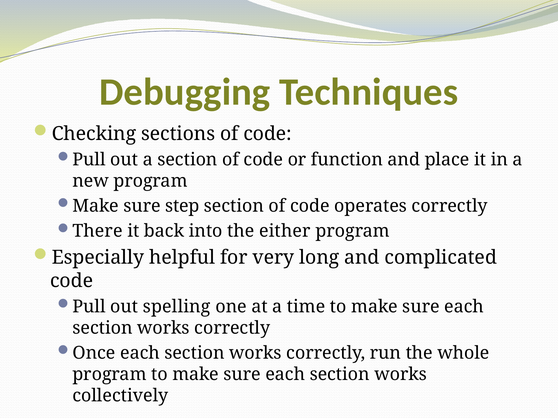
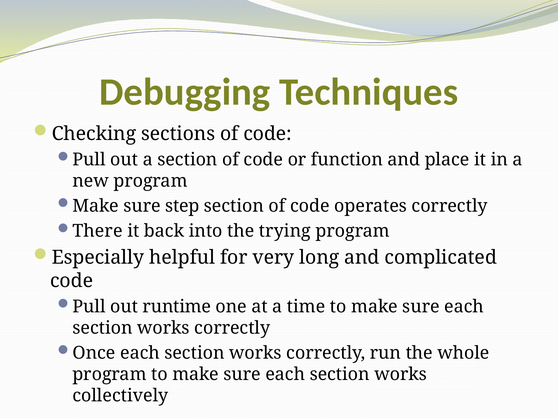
either: either -> trying
spelling: spelling -> runtime
